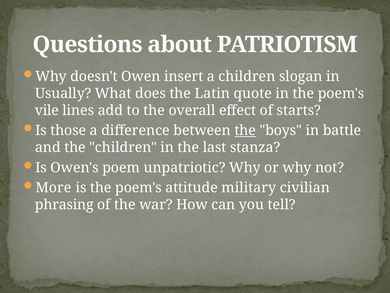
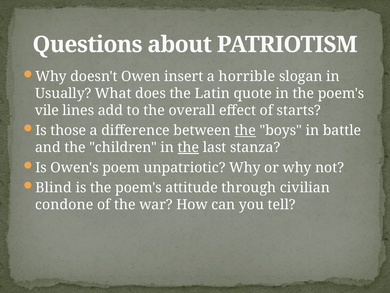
a children: children -> horrible
the at (188, 147) underline: none -> present
More: More -> Blind
military: military -> through
phrasing: phrasing -> condone
